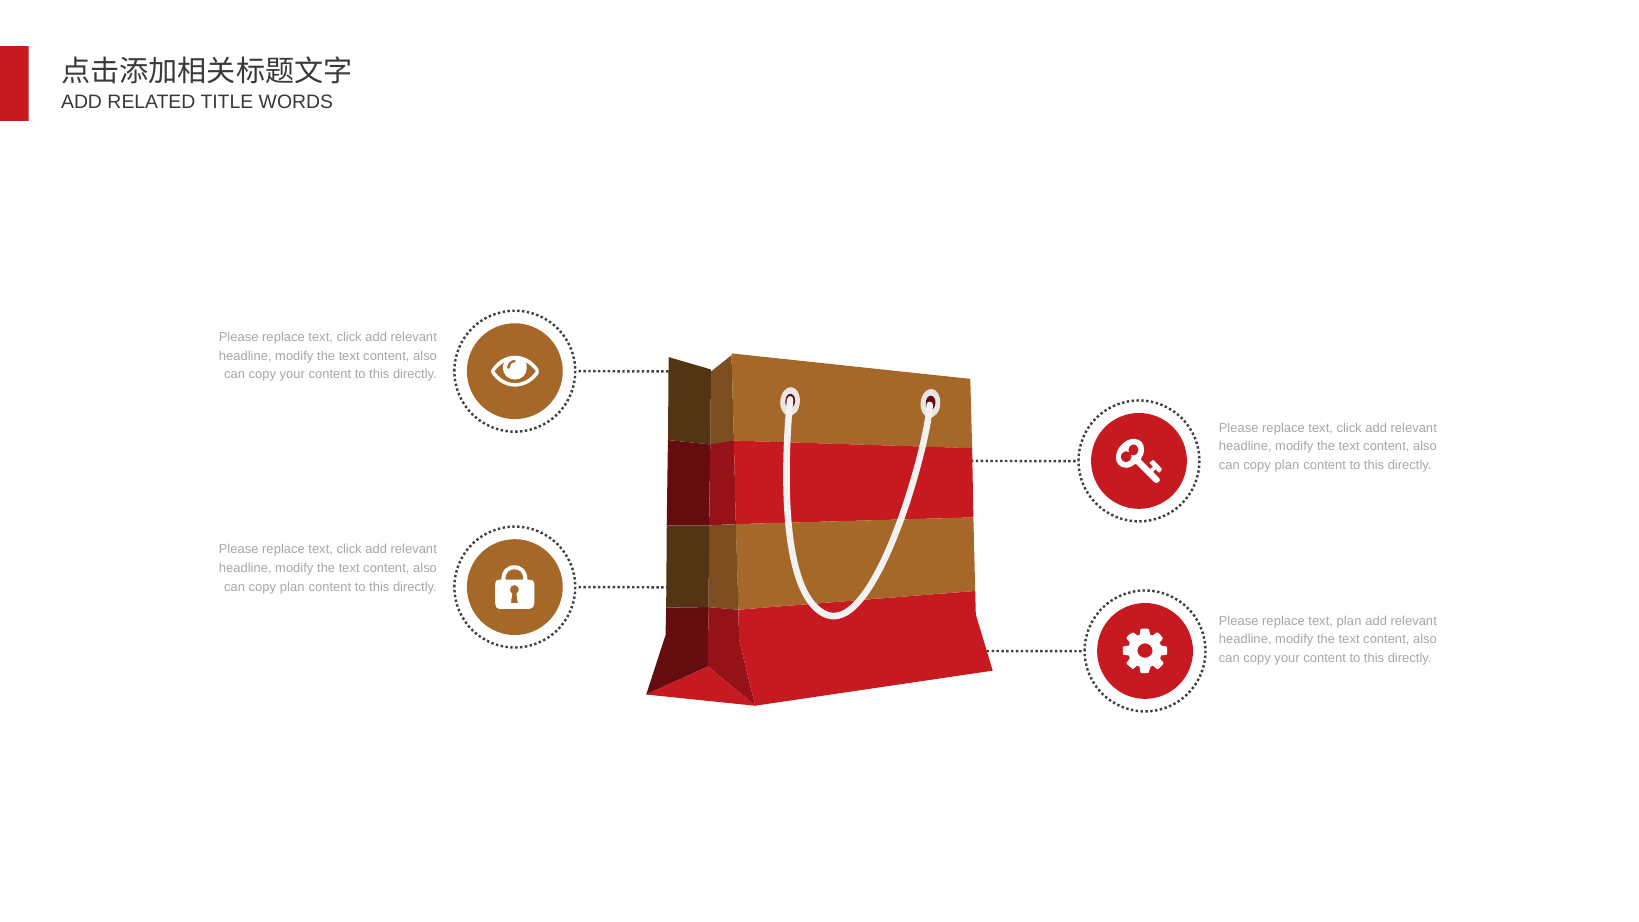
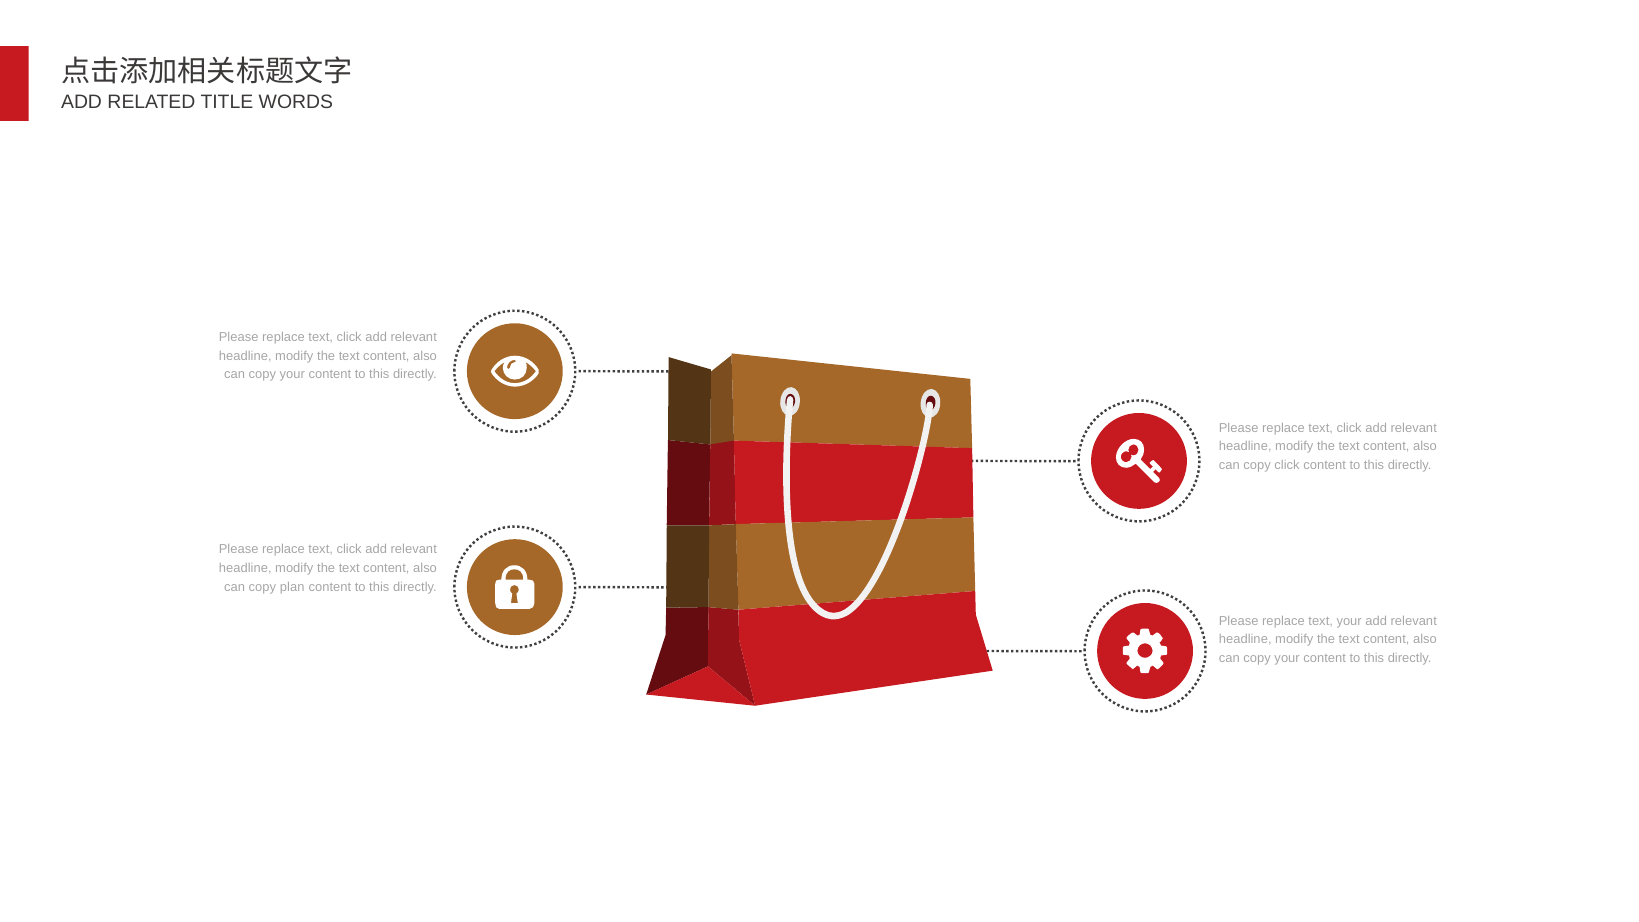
plan at (1287, 465): plan -> click
text plan: plan -> your
